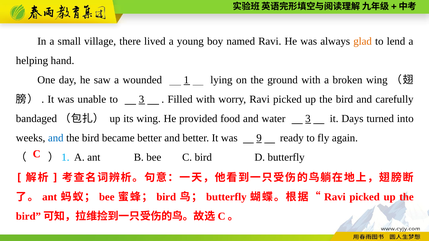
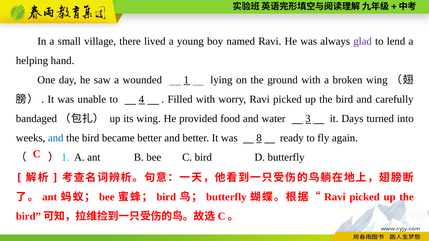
glad colour: orange -> purple
to 3: 3 -> 4
9: 9 -> 8
